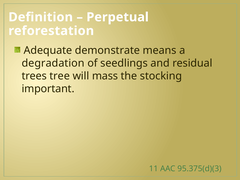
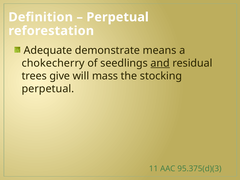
degradation: degradation -> chokecherry
and underline: none -> present
tree: tree -> give
important at (48, 89): important -> perpetual
